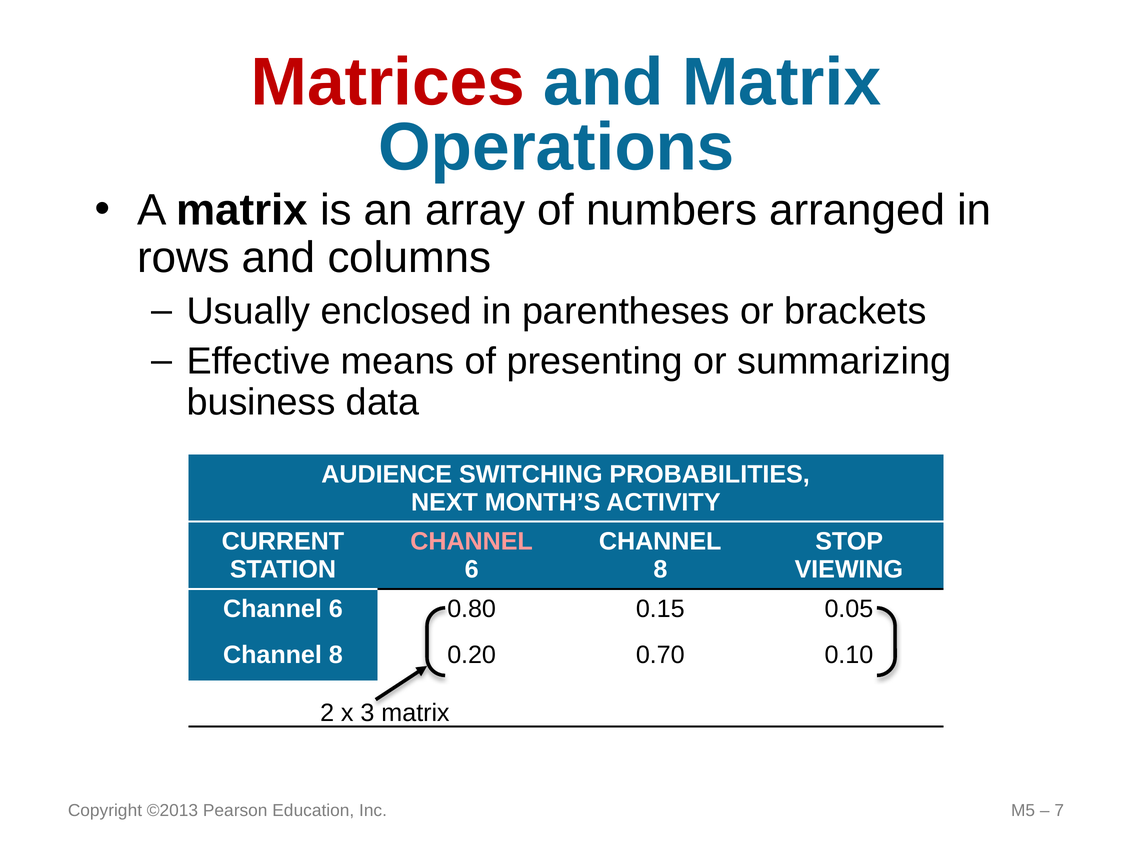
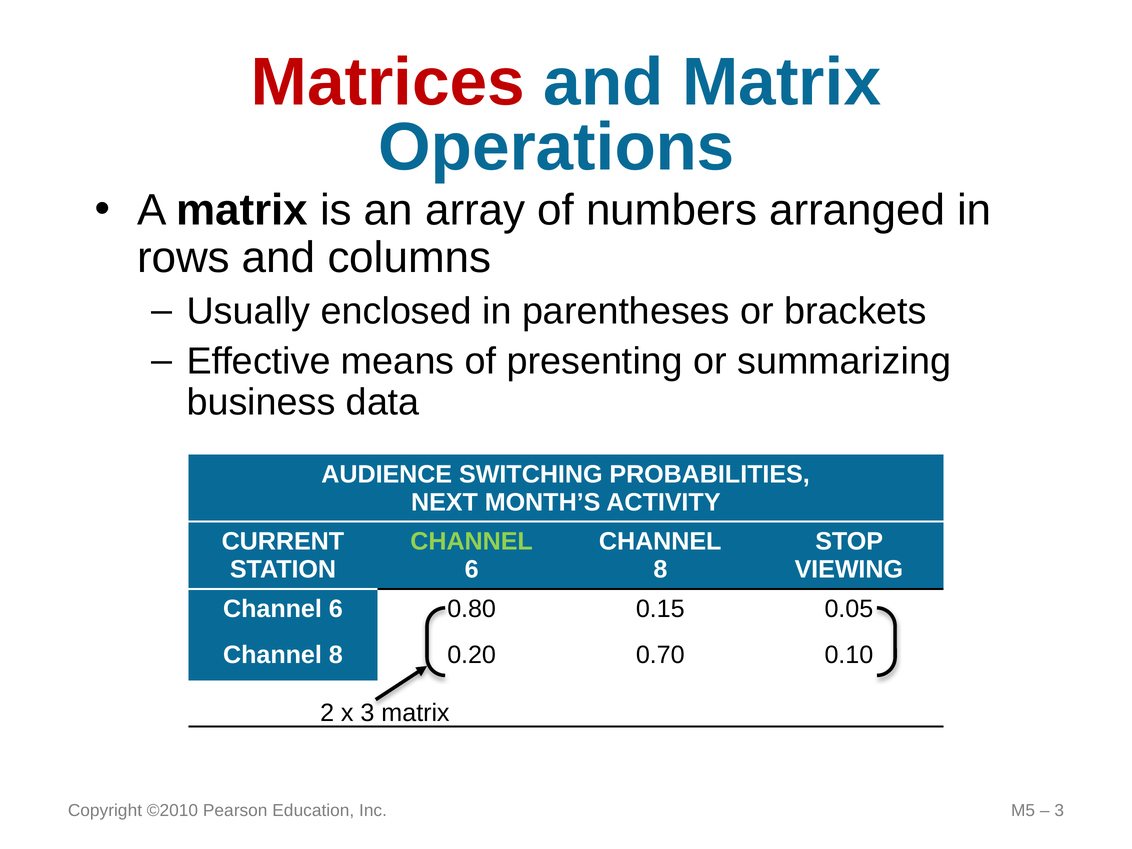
CHANNEL at (472, 542) colour: pink -> light green
©2013: ©2013 -> ©2010
7 at (1059, 811): 7 -> 3
